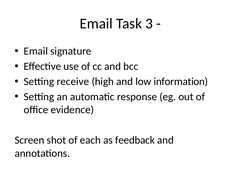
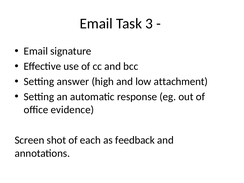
receive: receive -> answer
information: information -> attachment
